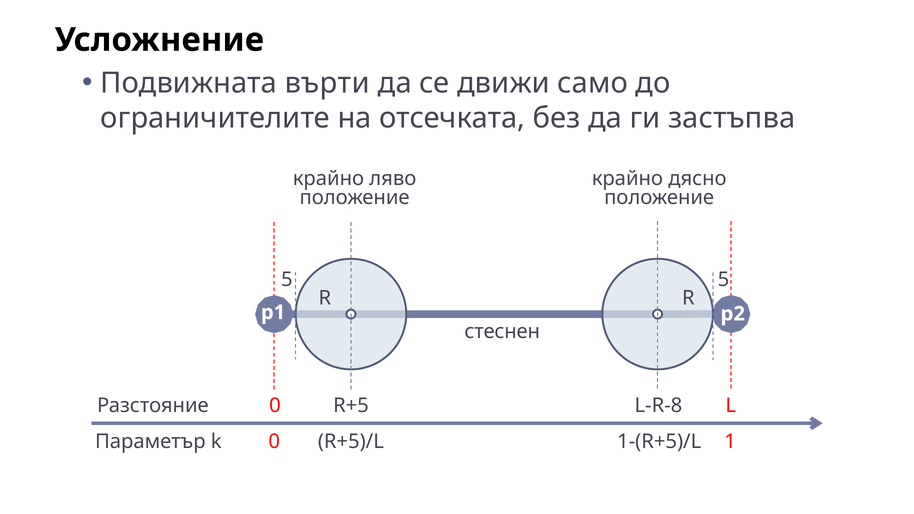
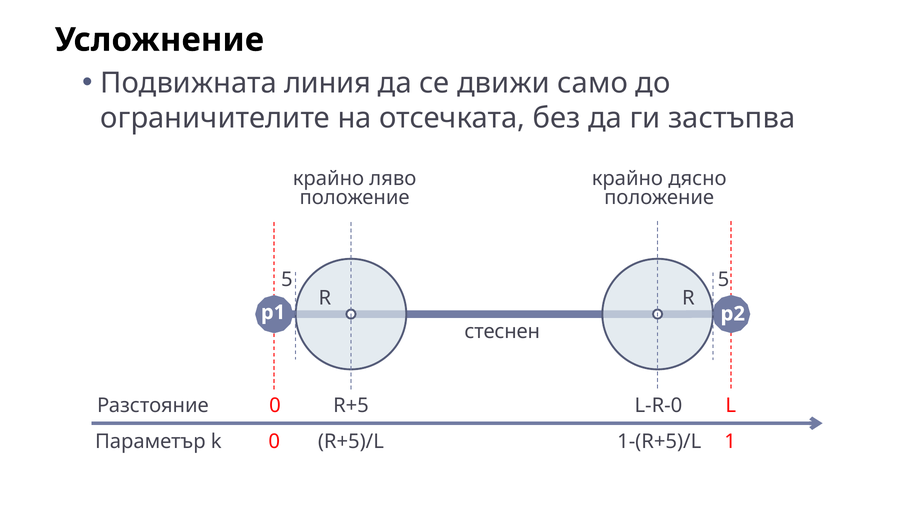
върти: върти -> линия
L-R-8: L-R-8 -> L-R-0
